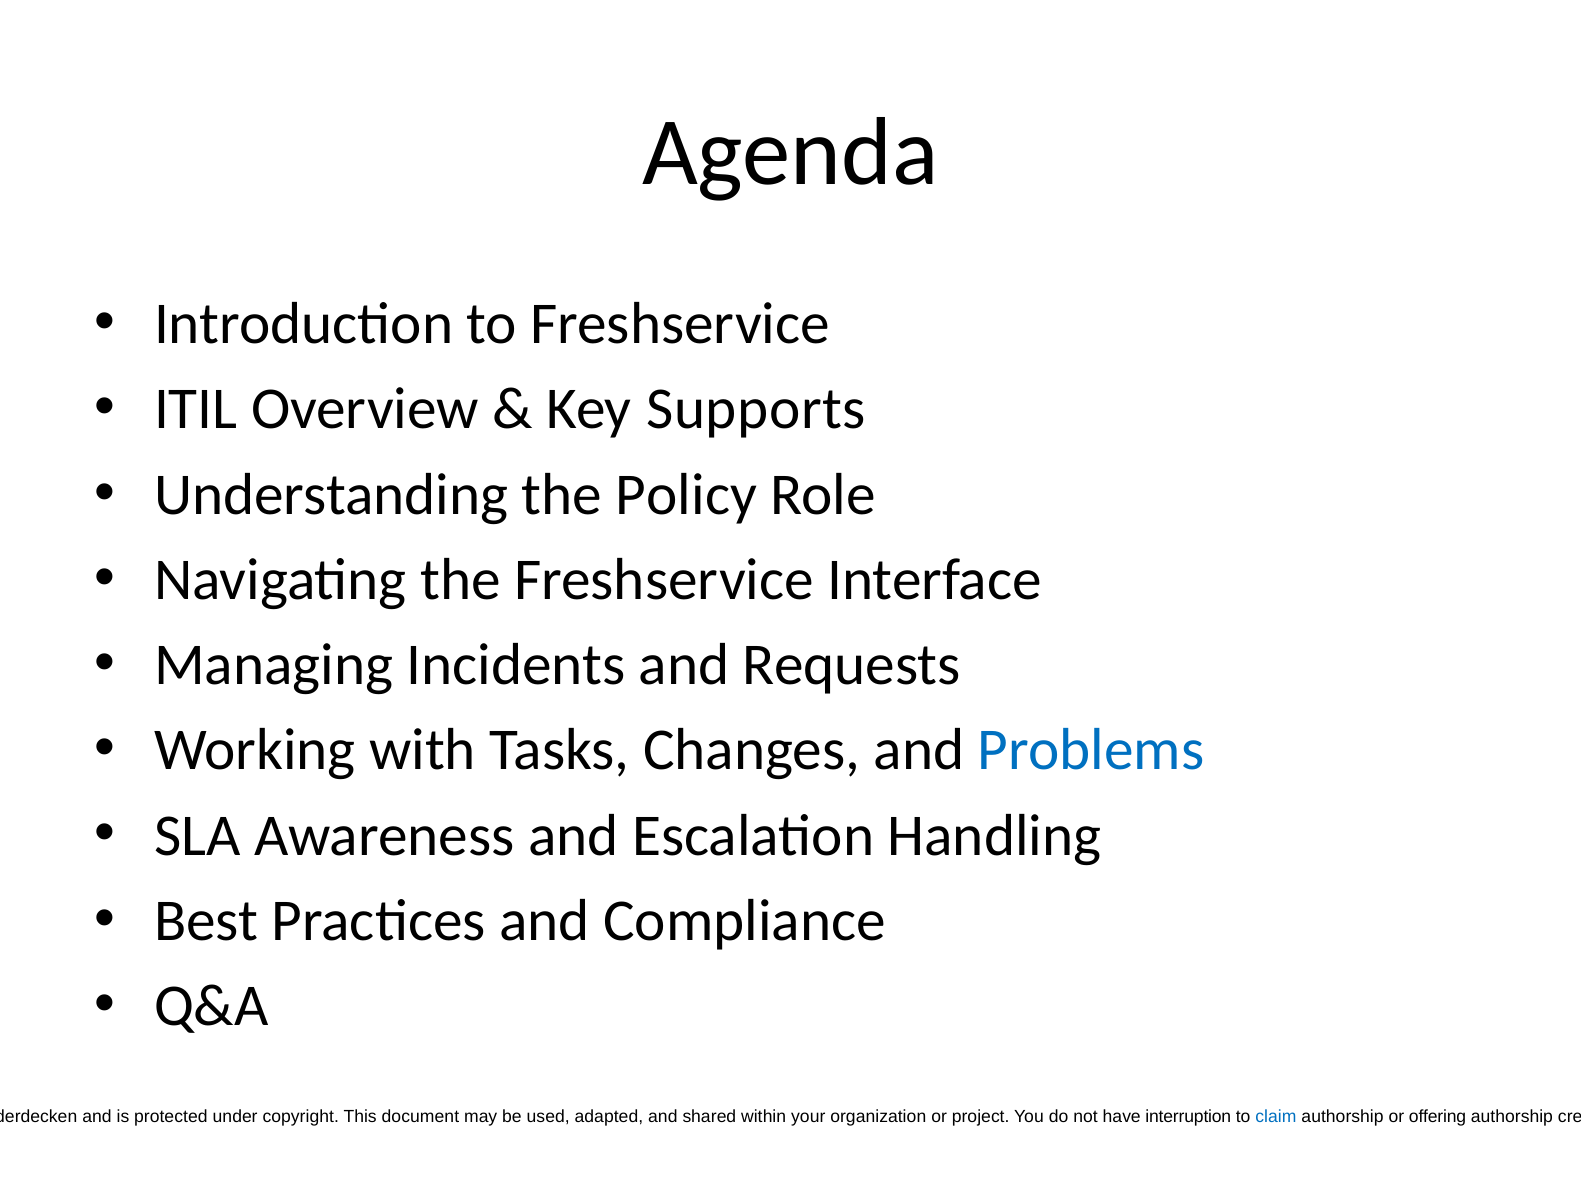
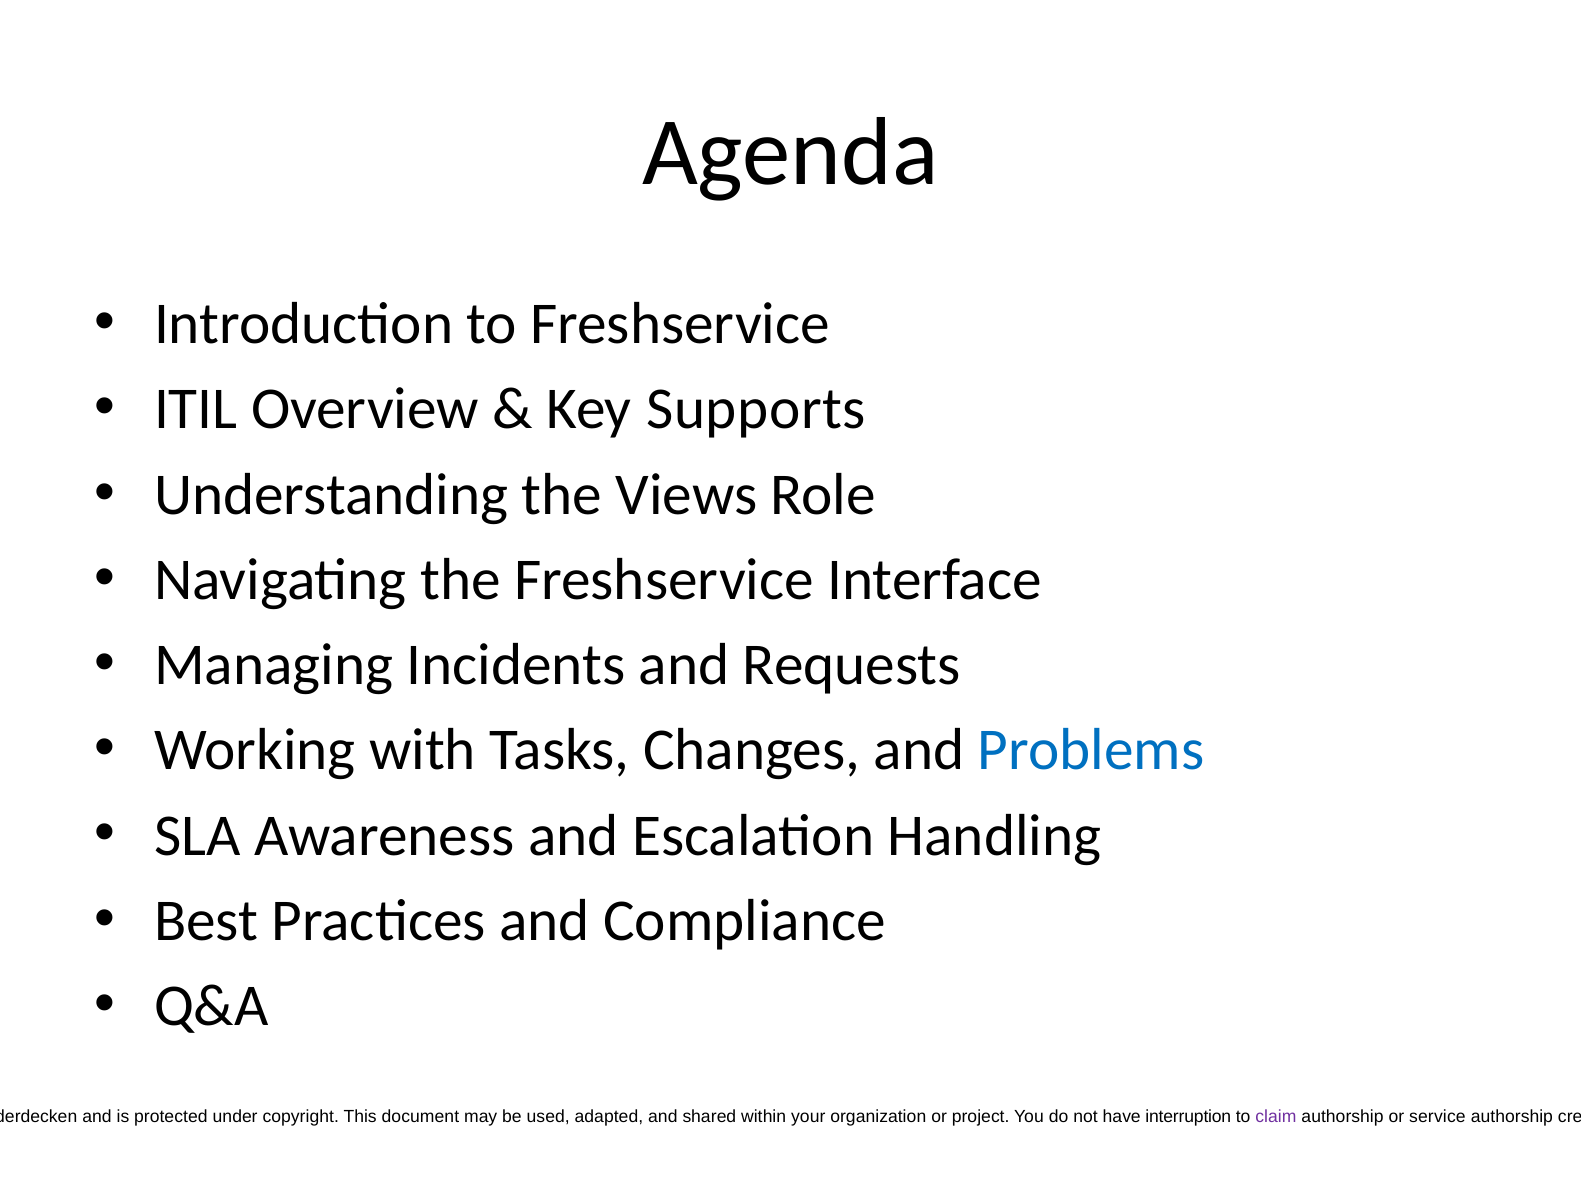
the Policy: Policy -> Views
claim colour: blue -> purple
offering: offering -> service
